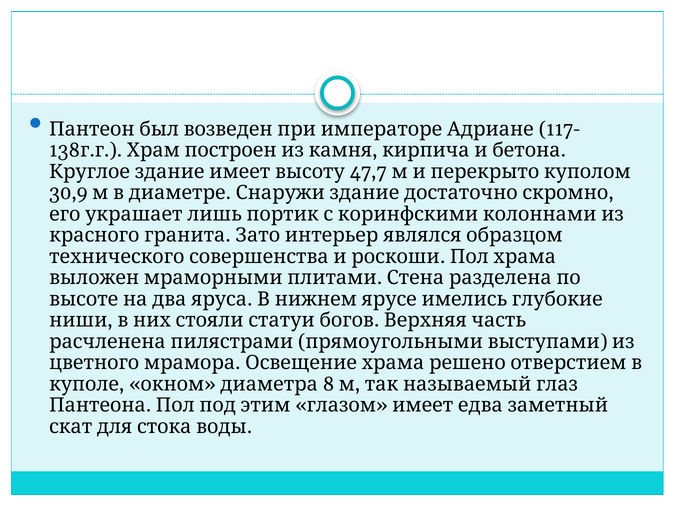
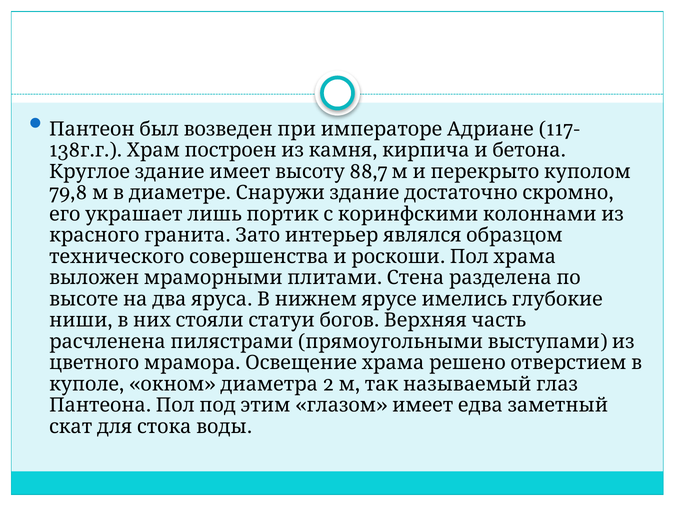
47,7: 47,7 -> 88,7
30,9: 30,9 -> 79,8
8: 8 -> 2
